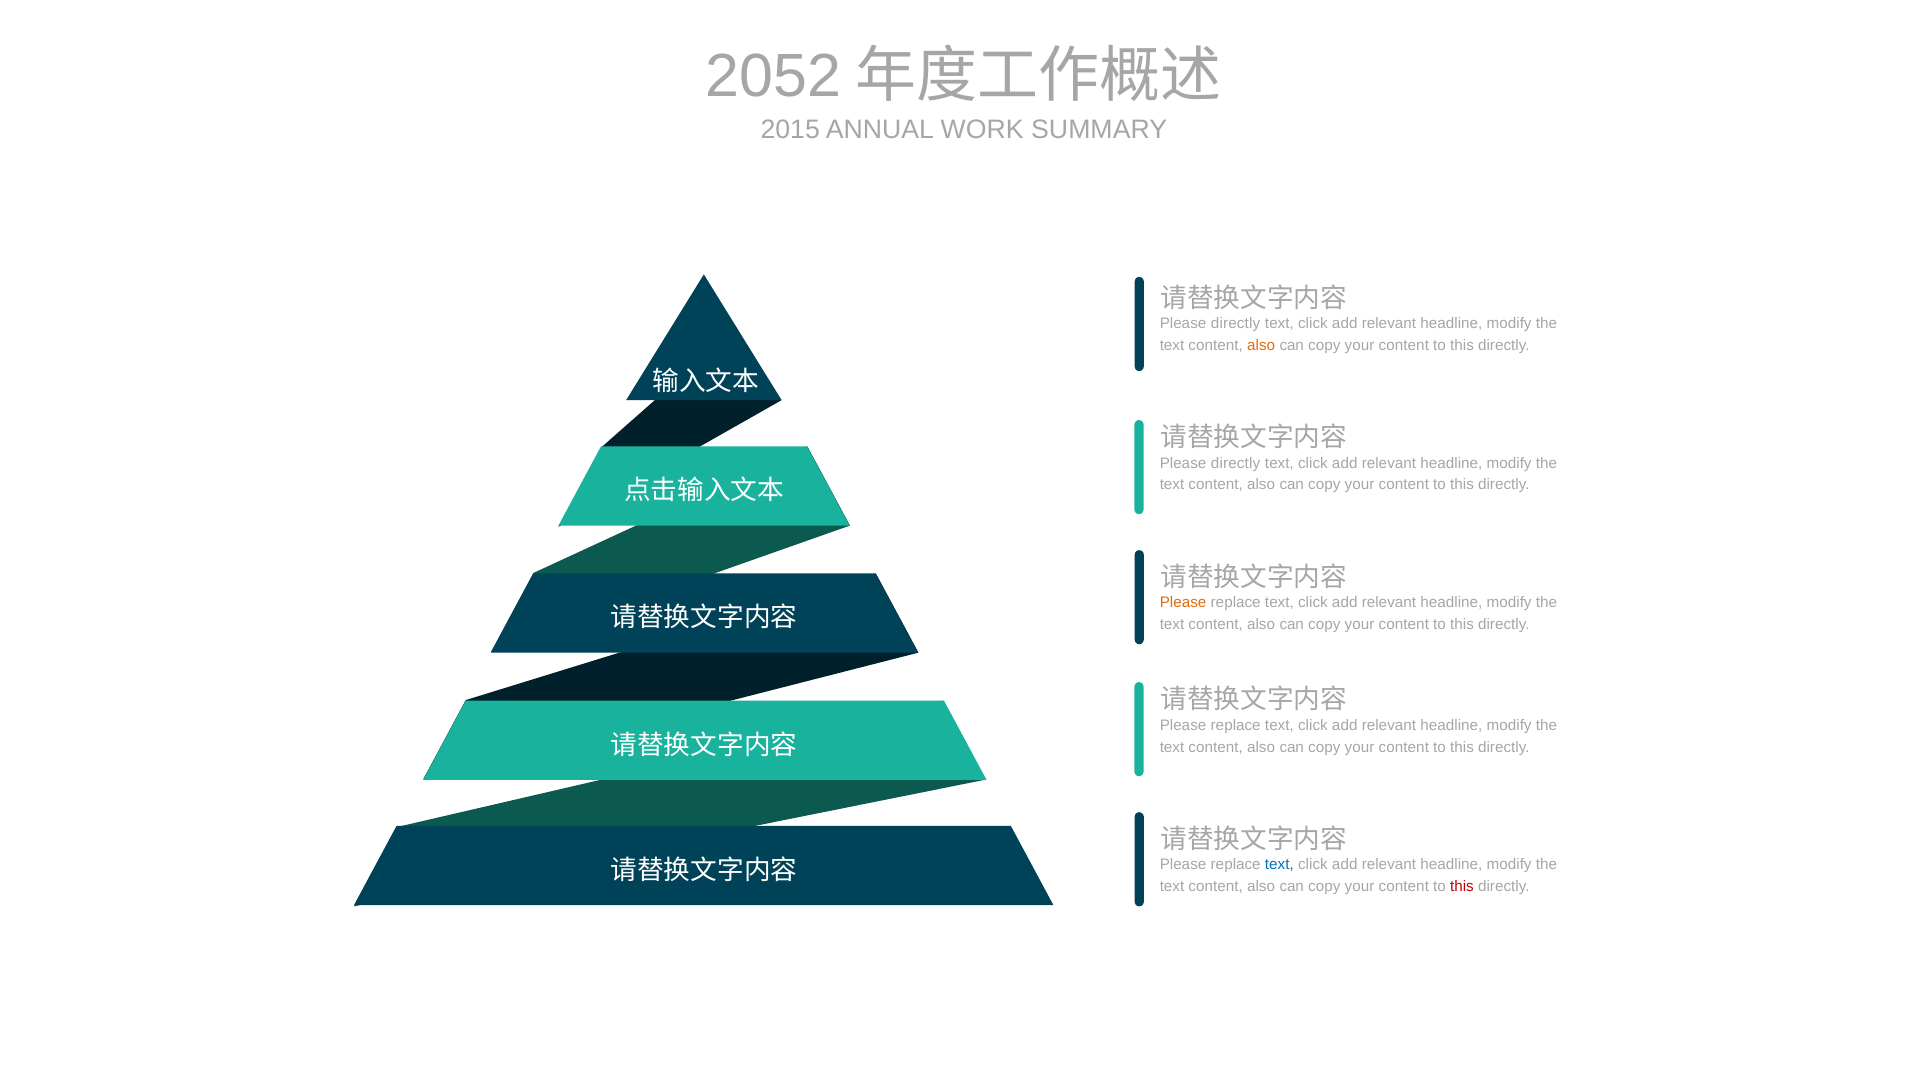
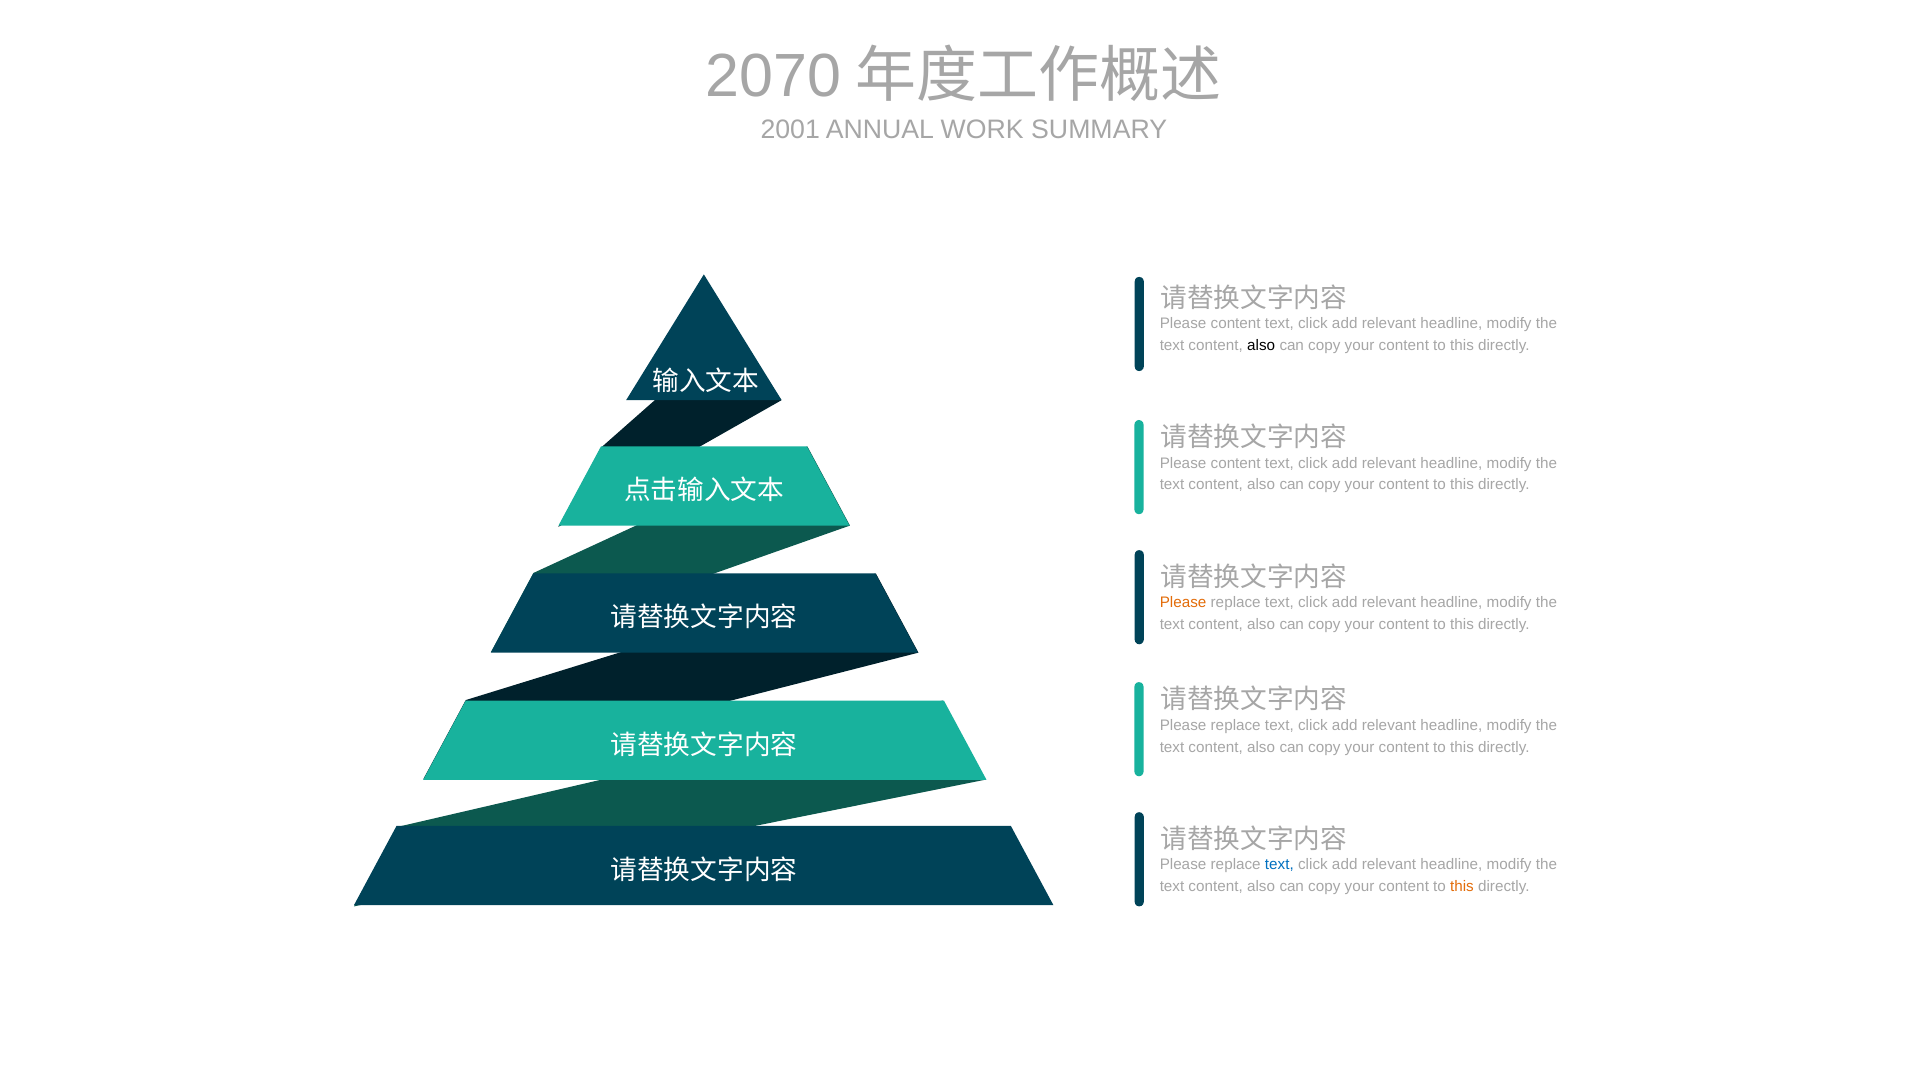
2052: 2052 -> 2070
2015: 2015 -> 2001
directly at (1236, 324): directly -> content
also at (1261, 346) colour: orange -> black
directly at (1236, 463): directly -> content
this at (1462, 886) colour: red -> orange
